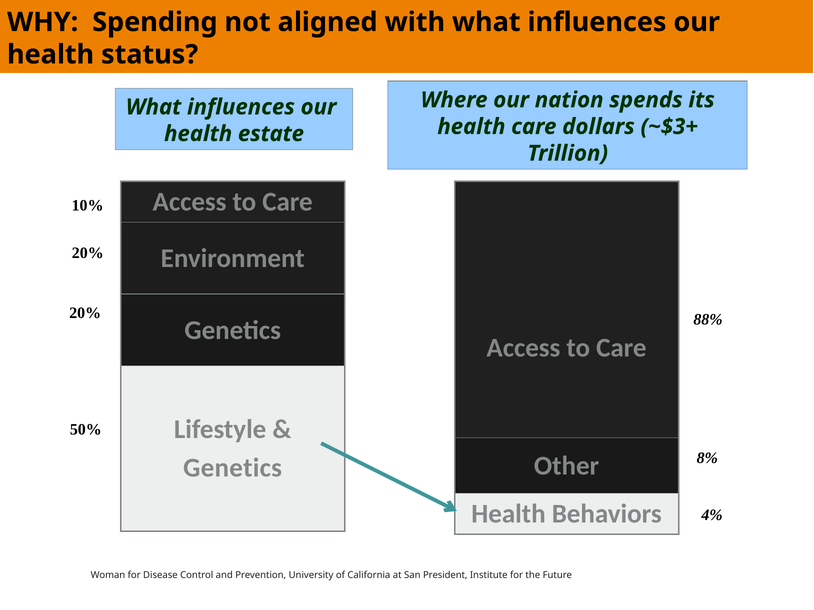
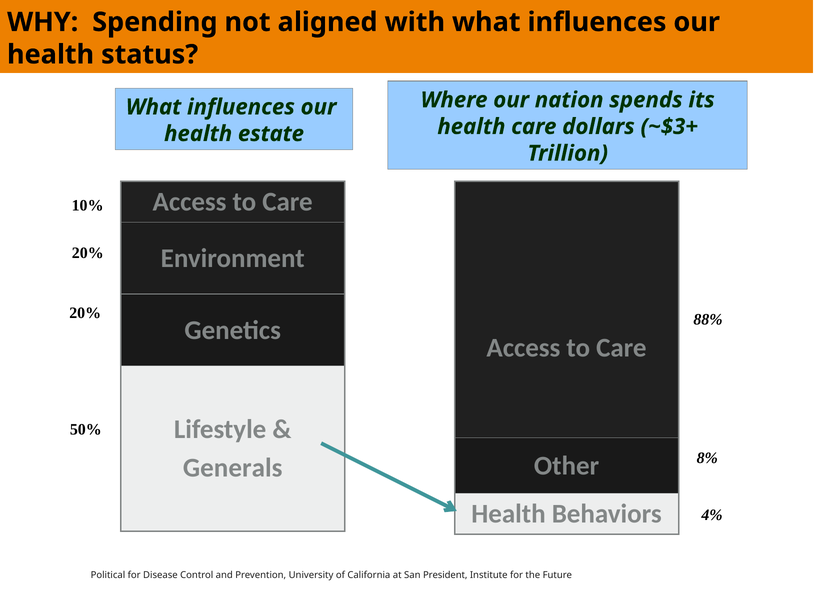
Genetics at (233, 468): Genetics -> Generals
Woman: Woman -> Political
